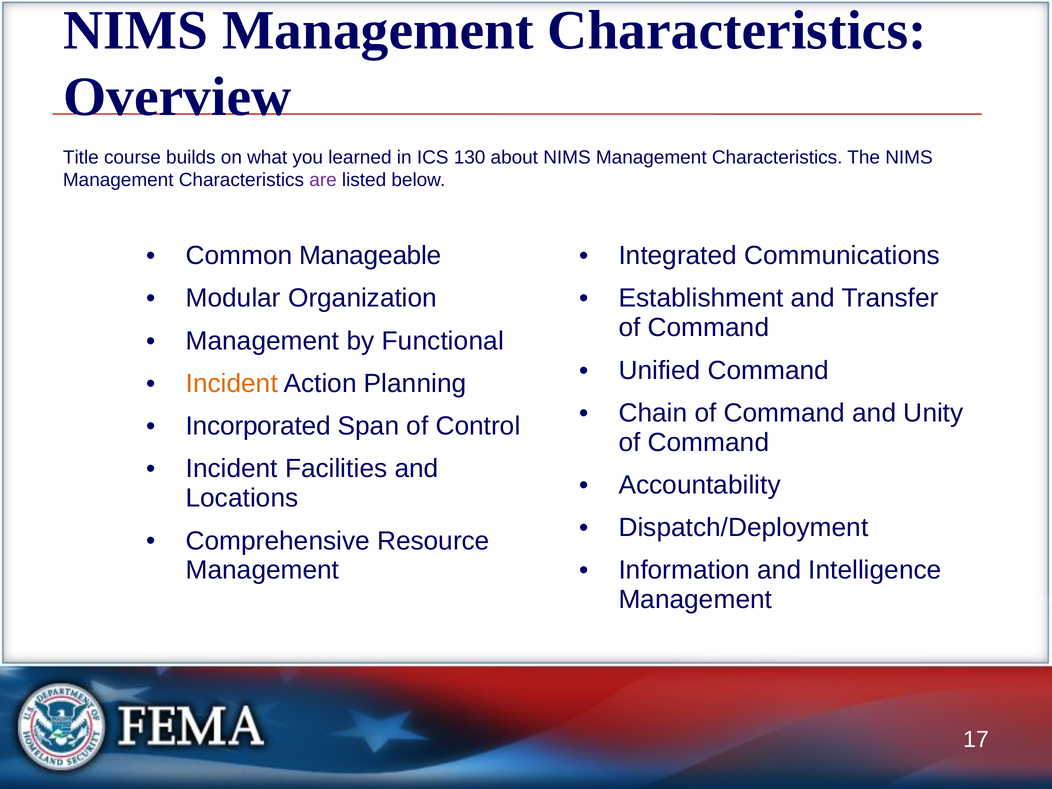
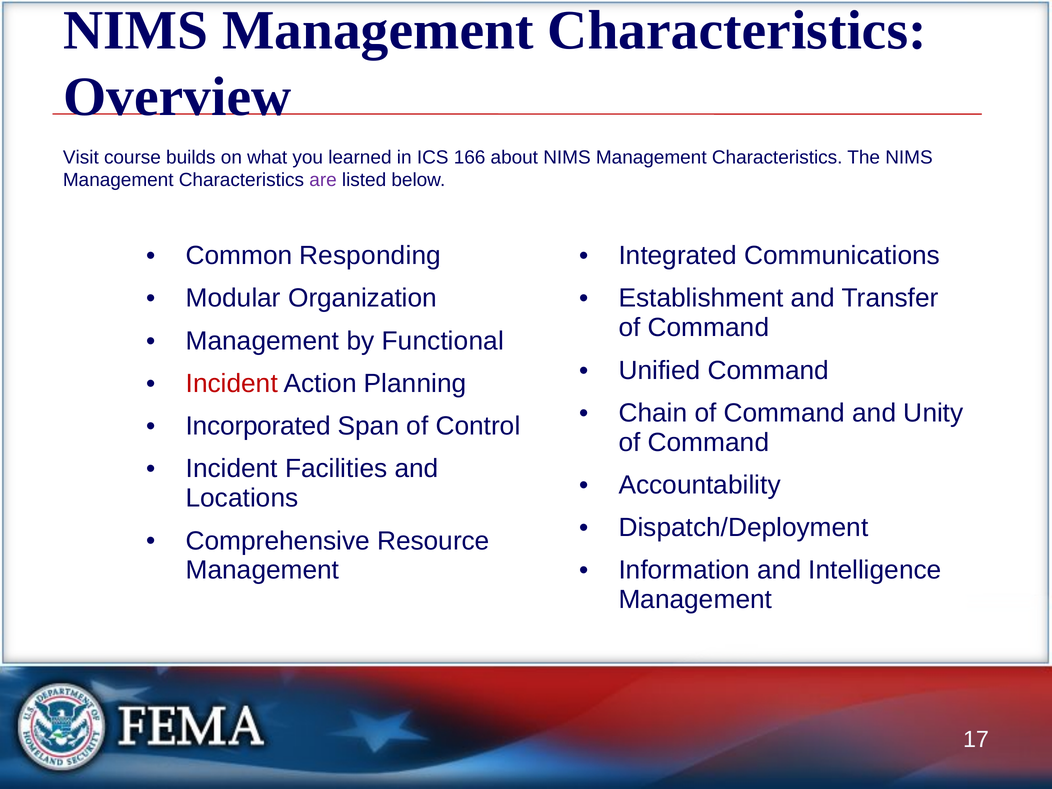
Title: Title -> Visit
130: 130 -> 166
Manageable: Manageable -> Responding
Incident at (232, 384) colour: orange -> red
